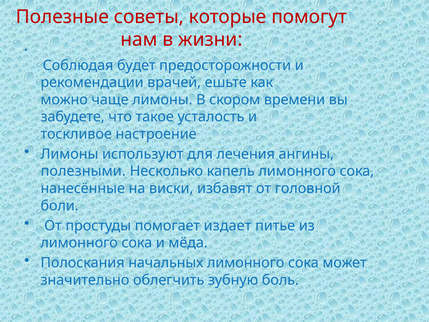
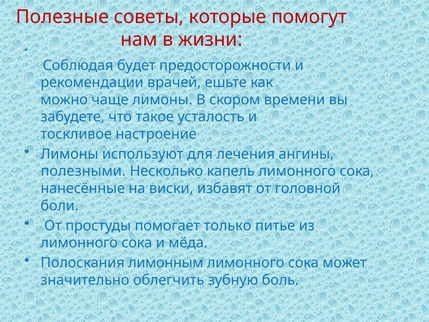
издает: издает -> только
начальных: начальных -> лимонным
